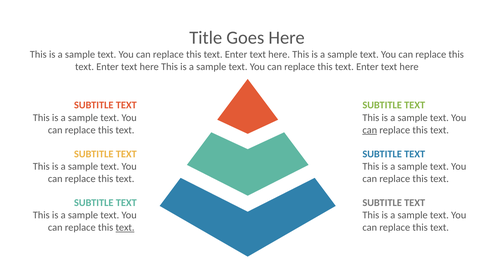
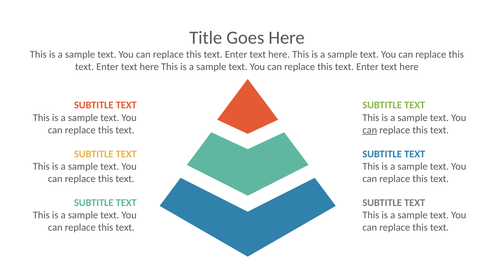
text at (125, 227) underline: present -> none
